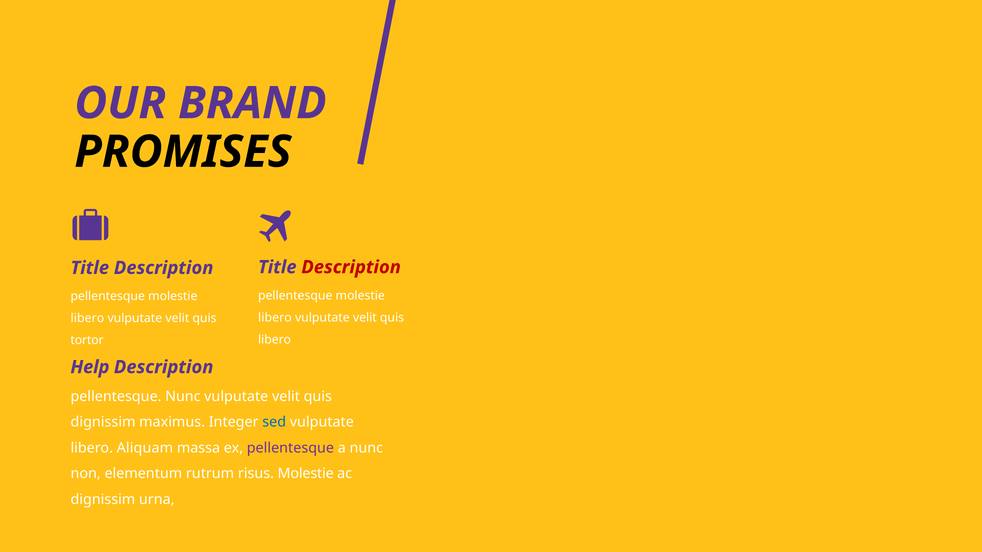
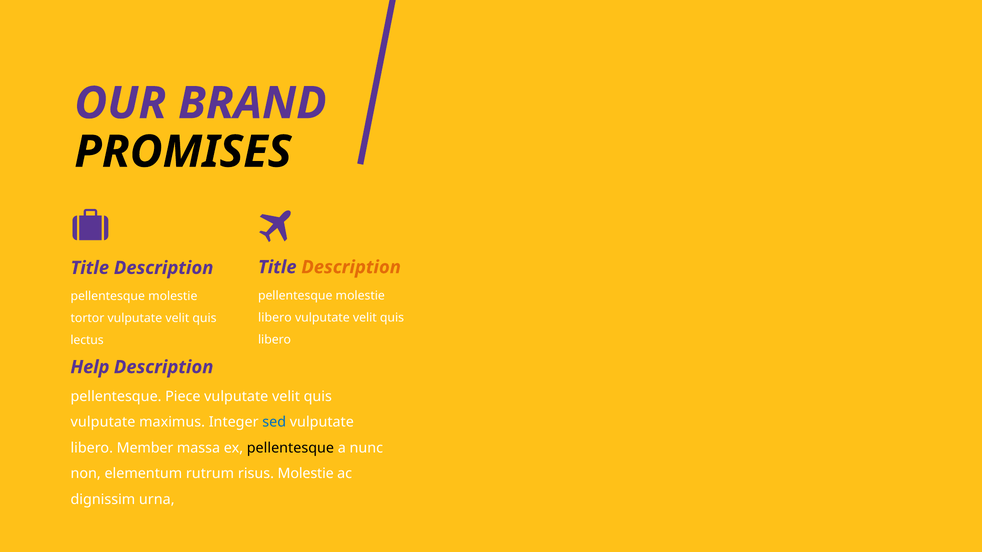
Description at (351, 267) colour: red -> orange
libero at (87, 319): libero -> tortor
tortor: tortor -> lectus
pellentesque Nunc: Nunc -> Piece
dignissim at (103, 422): dignissim -> vulputate
Aliquam: Aliquam -> Member
pellentesque at (290, 448) colour: purple -> black
